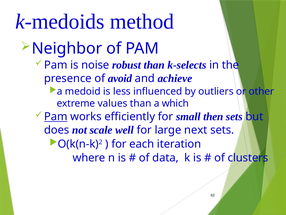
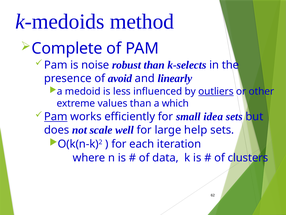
Neighbor: Neighbor -> Complete
achieve: achieve -> linearly
outliers underline: none -> present
then: then -> idea
next: next -> help
